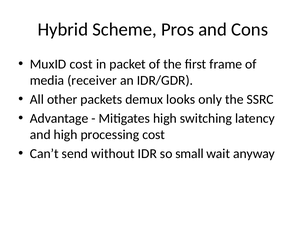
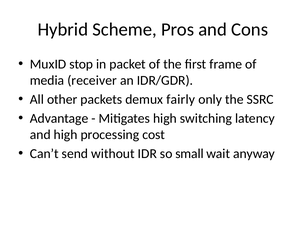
MuxID cost: cost -> stop
looks: looks -> fairly
